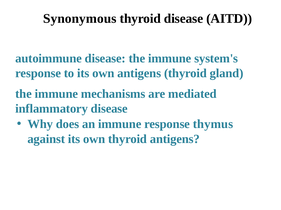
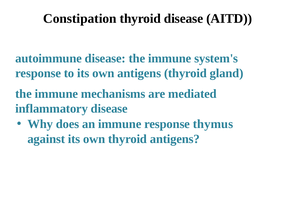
Synonymous: Synonymous -> Constipation
